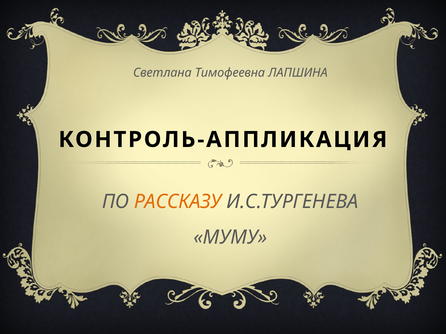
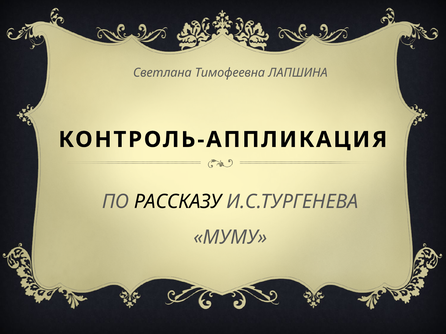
РАССКАЗУ colour: orange -> black
